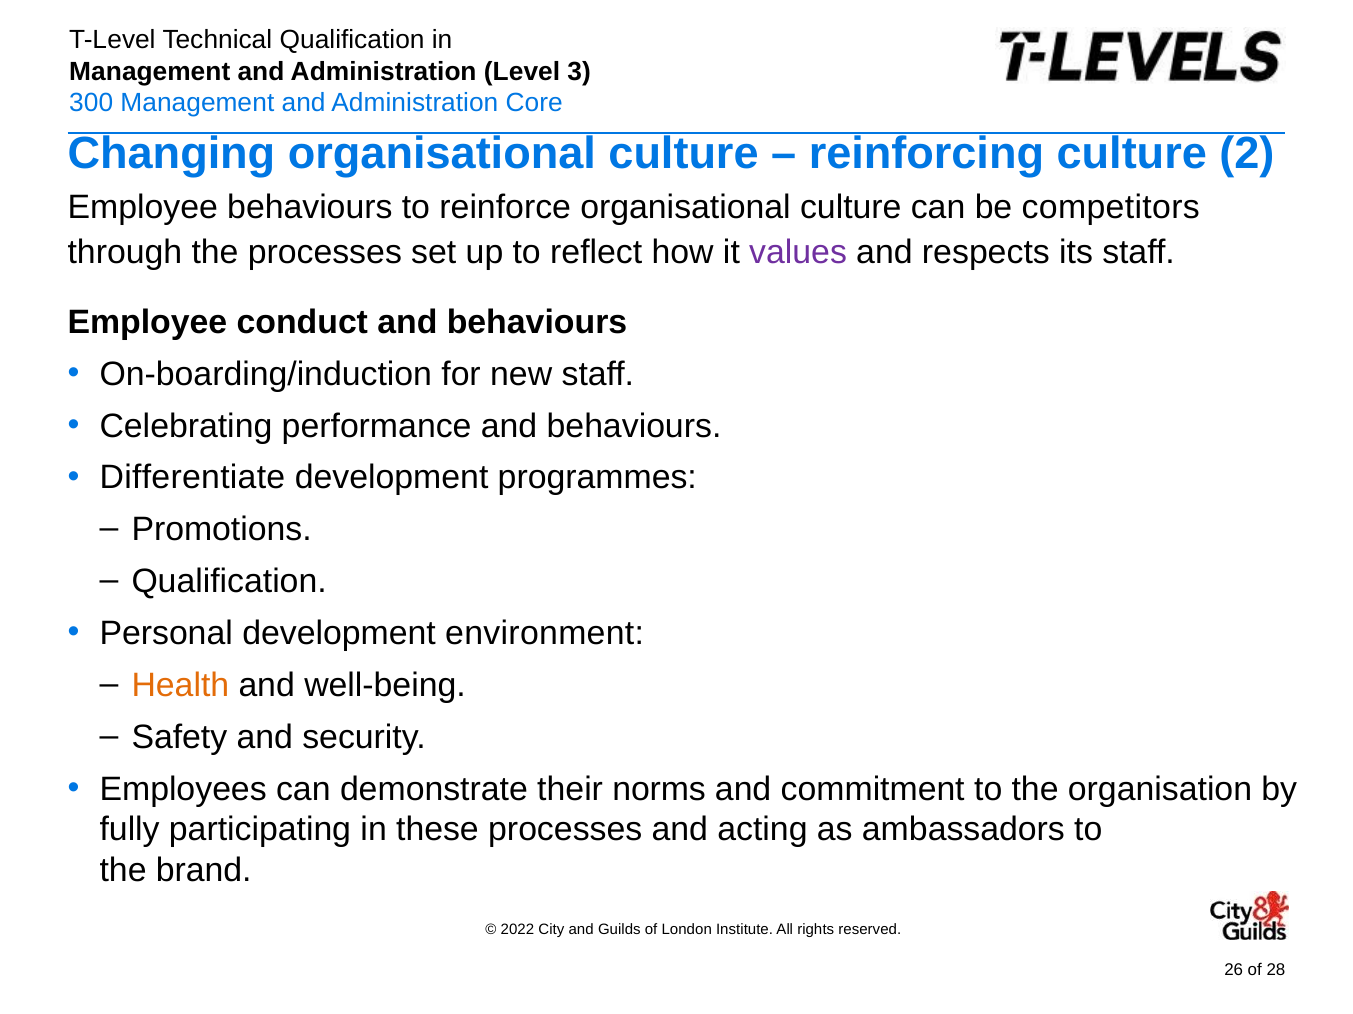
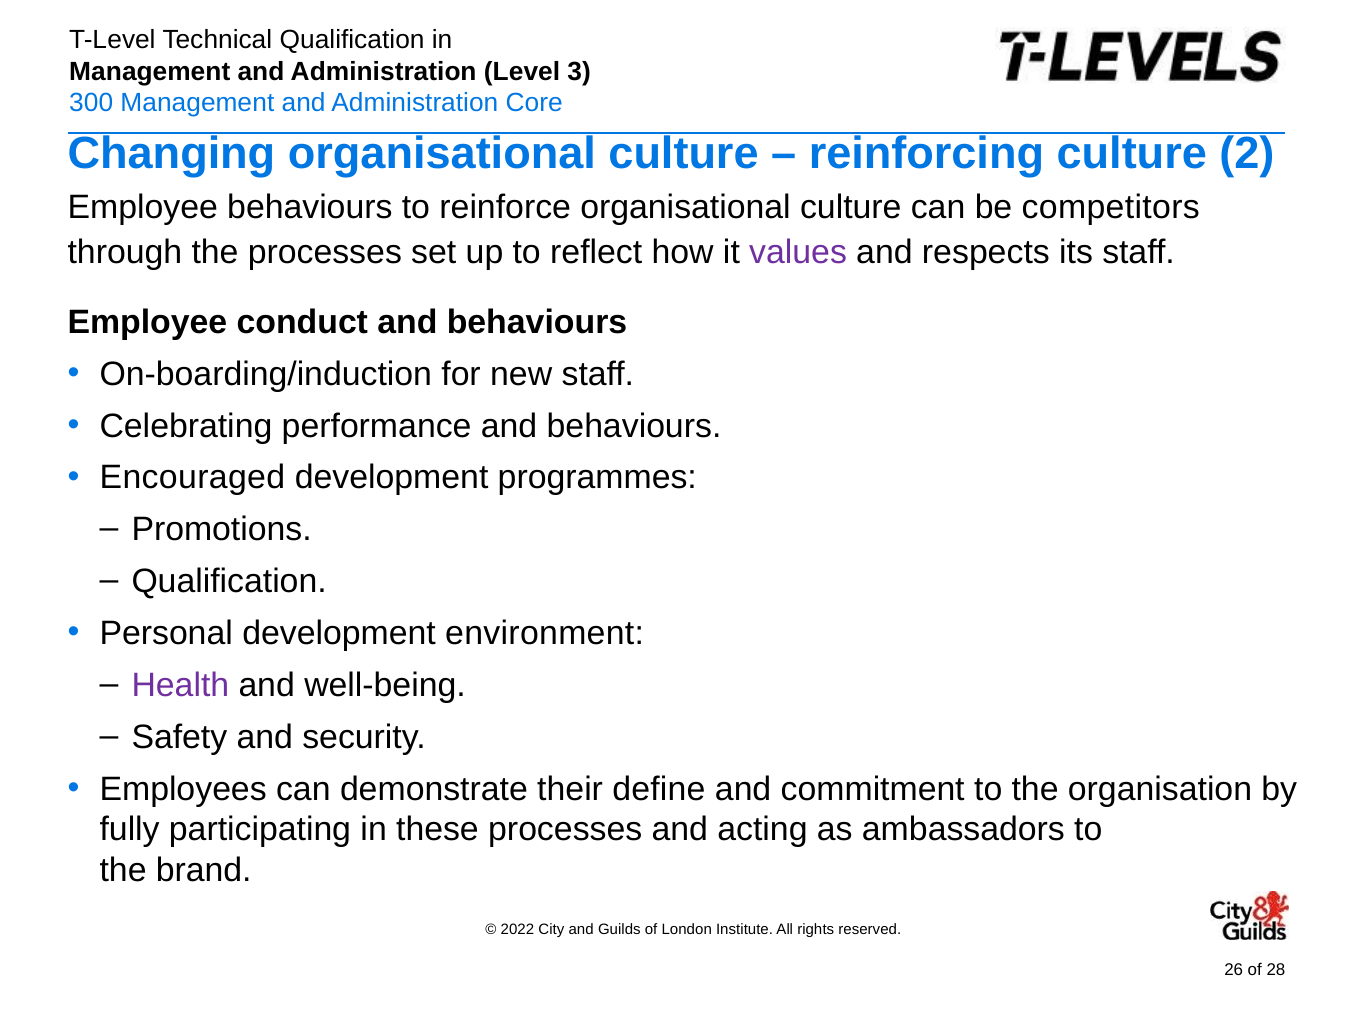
Differentiate: Differentiate -> Encouraged
Health colour: orange -> purple
norms: norms -> define
